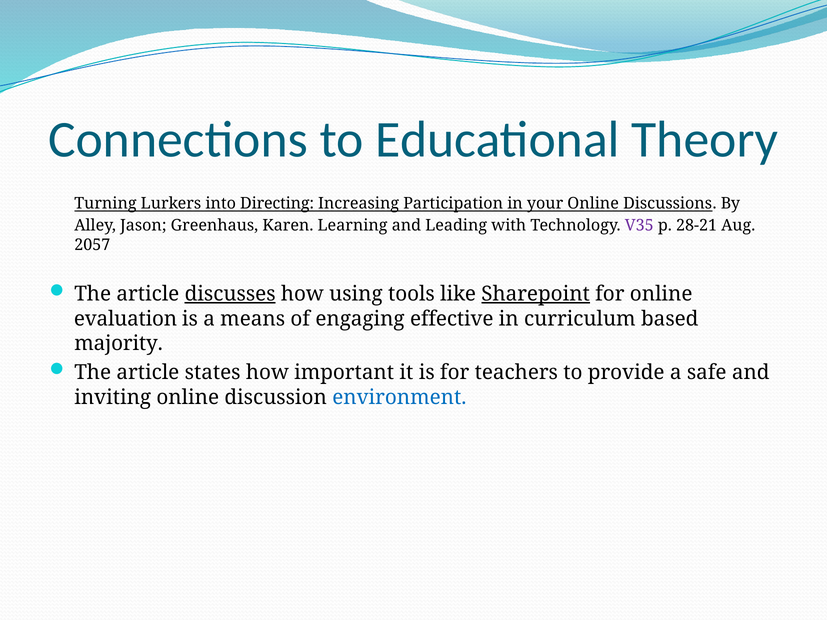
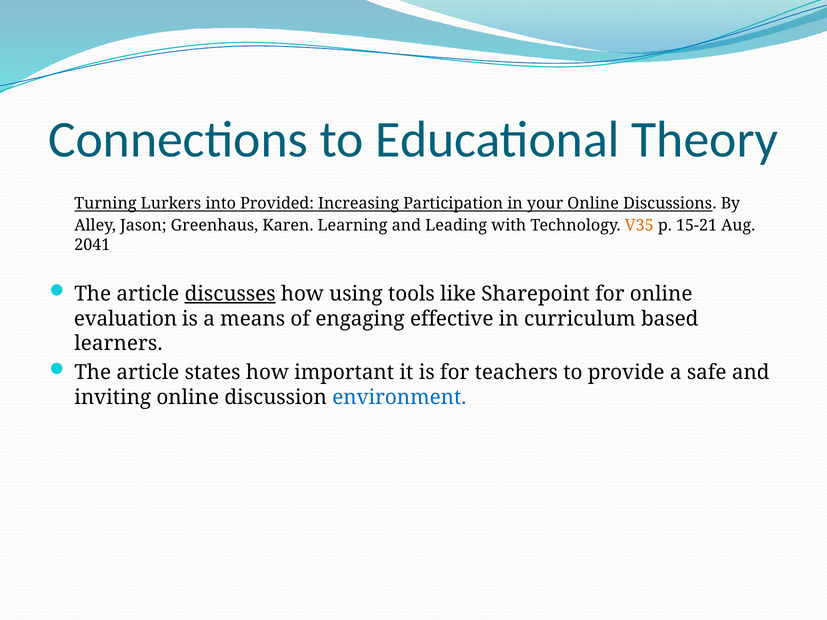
Directing: Directing -> Provided
V35 colour: purple -> orange
28-21: 28-21 -> 15-21
2057: 2057 -> 2041
Sharepoint underline: present -> none
majority: majority -> learners
